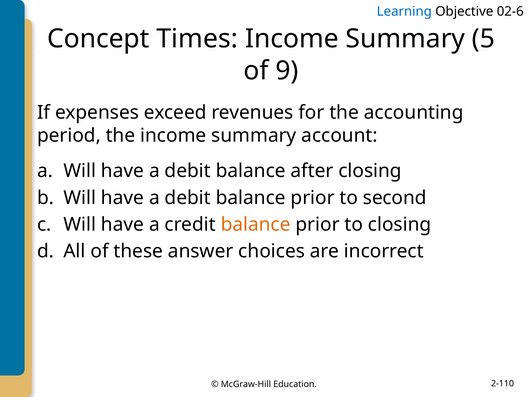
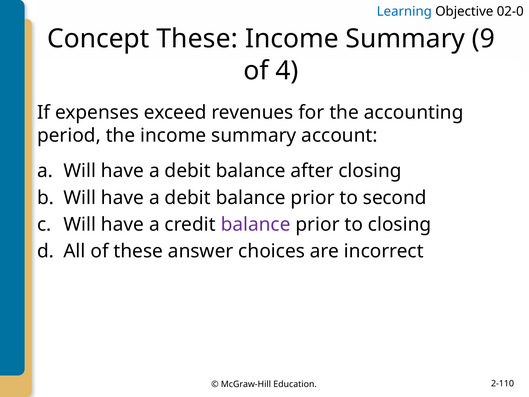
02-6: 02-6 -> 02-0
Concept Times: Times -> These
5: 5 -> 9
9: 9 -> 4
balance at (256, 224) colour: orange -> purple
